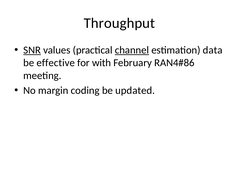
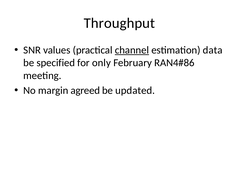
SNR underline: present -> none
effective: effective -> specified
with: with -> only
coding: coding -> agreed
